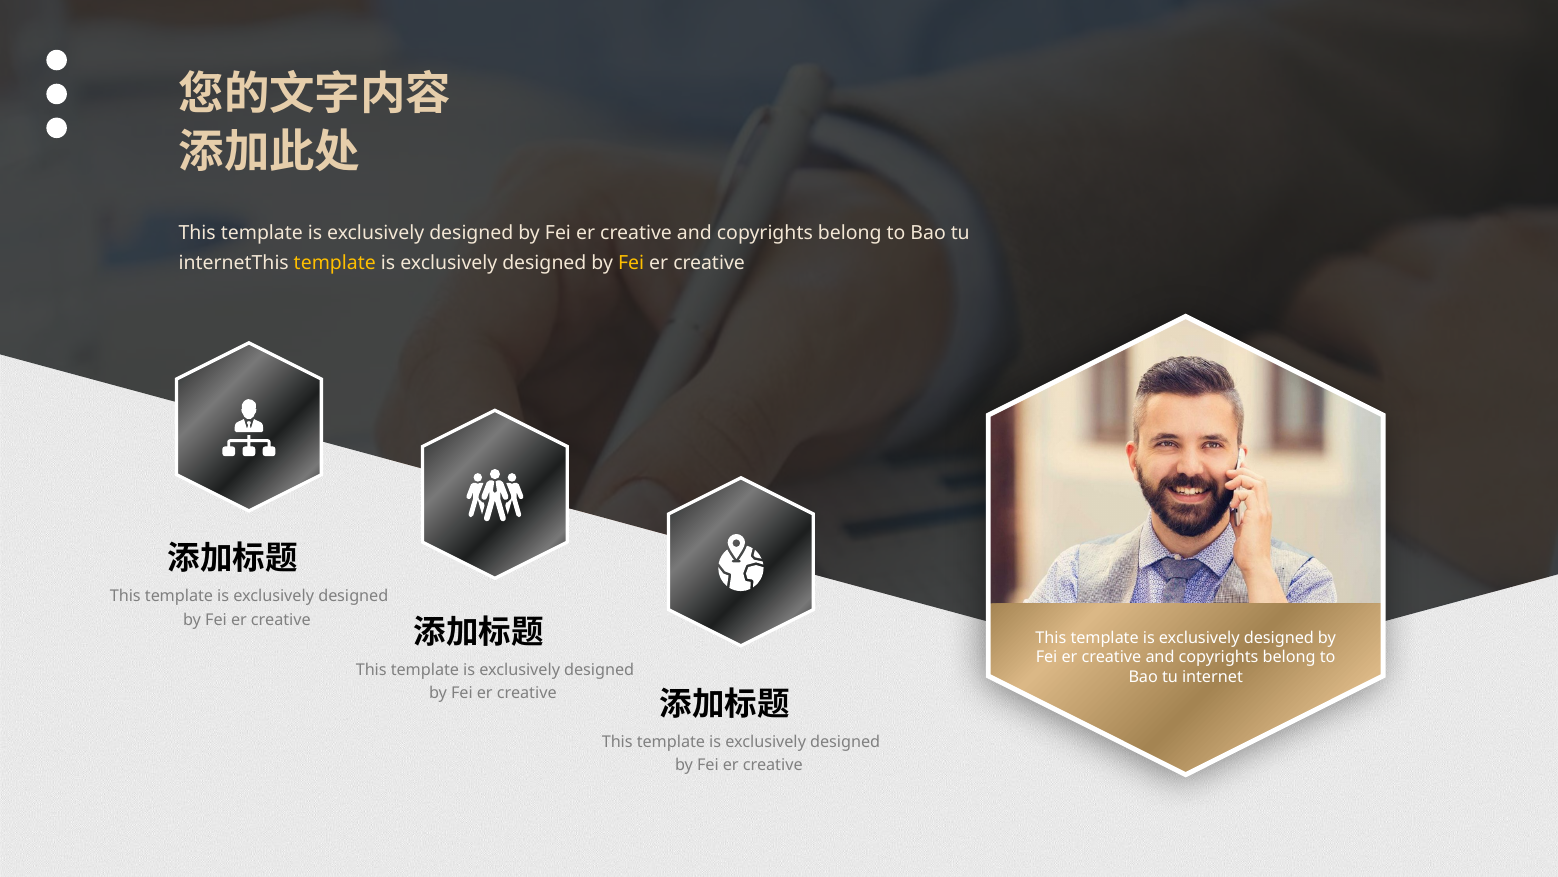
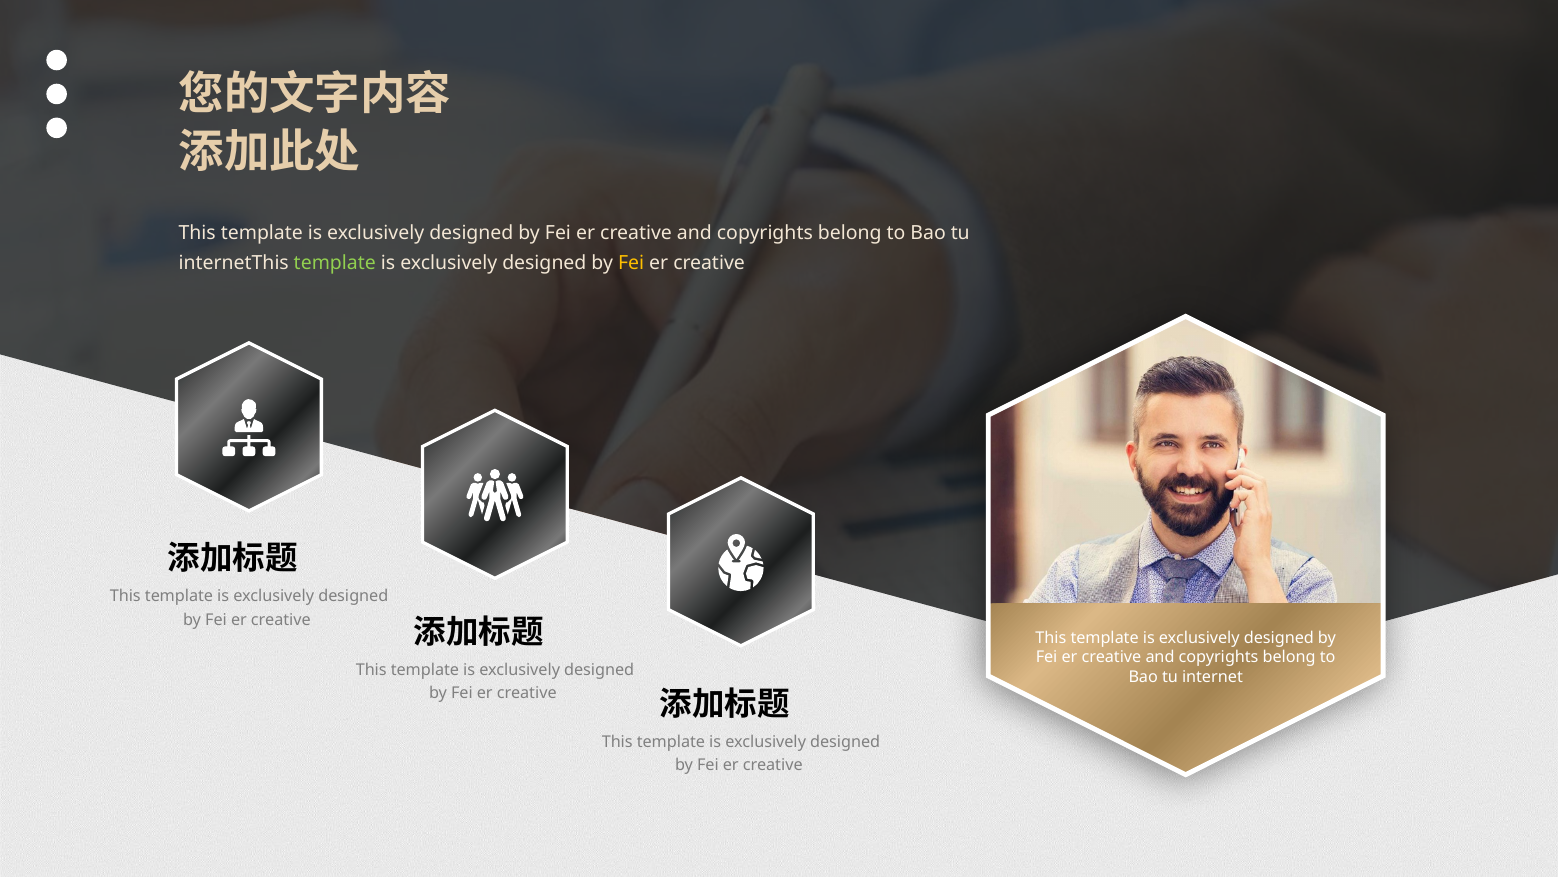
template at (335, 263) colour: yellow -> light green
